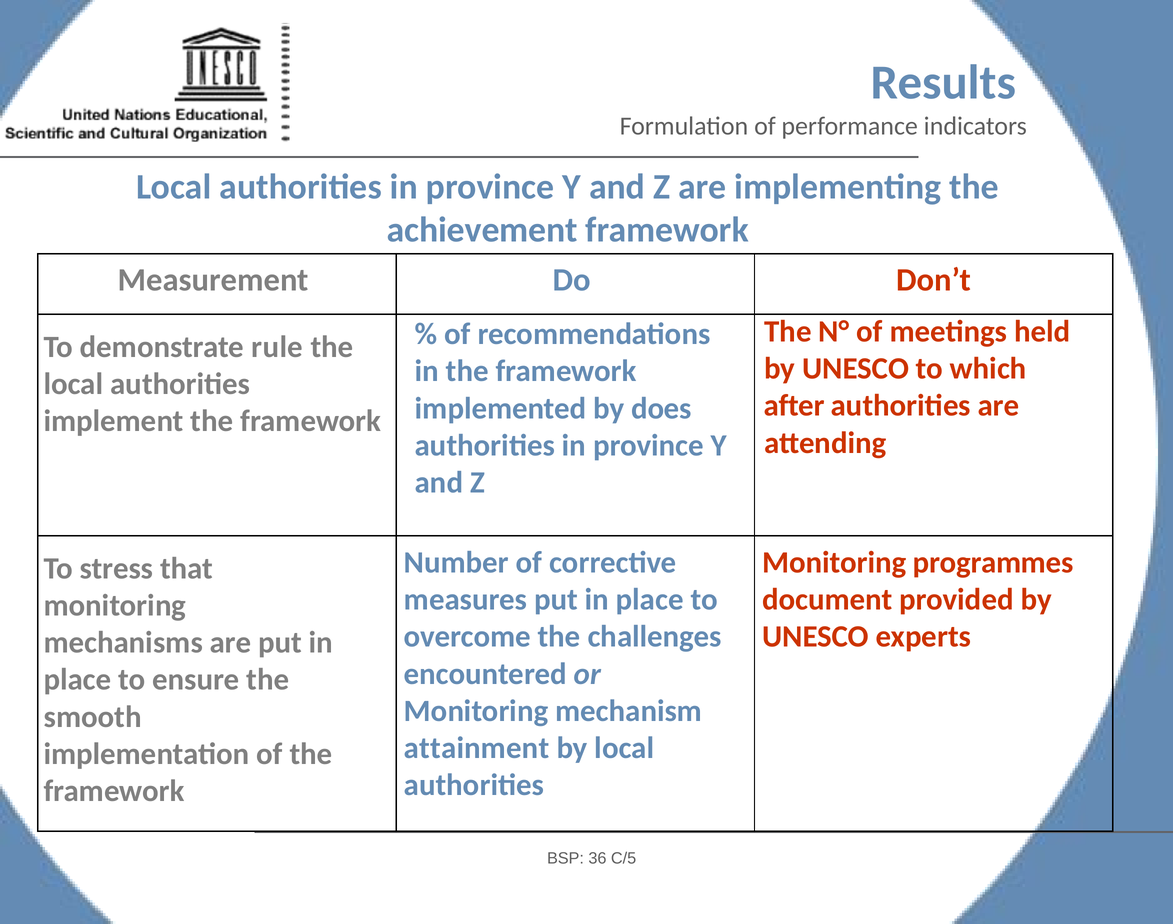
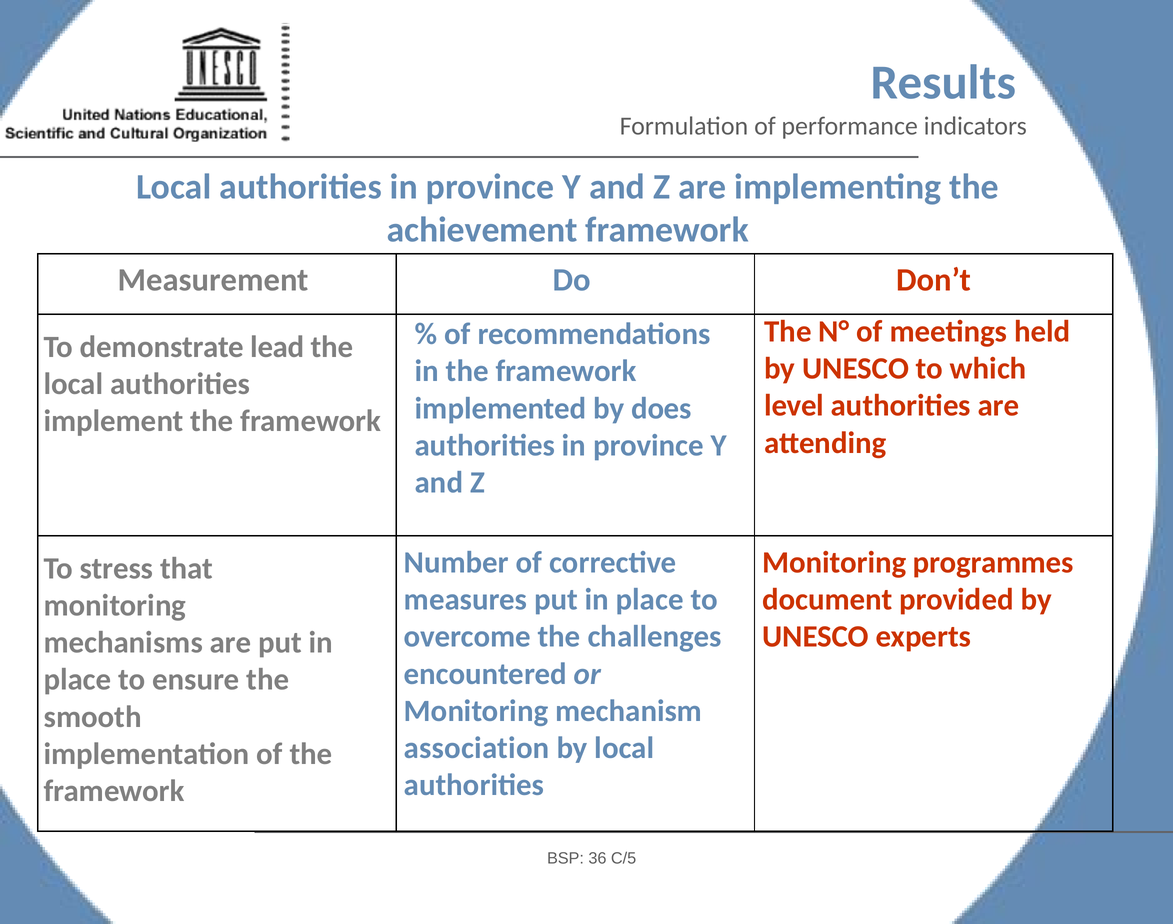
rule: rule -> lead
after: after -> level
attainment: attainment -> association
